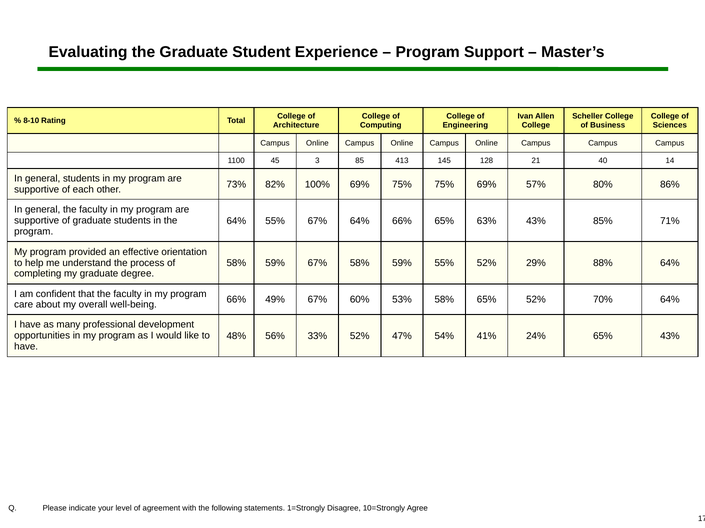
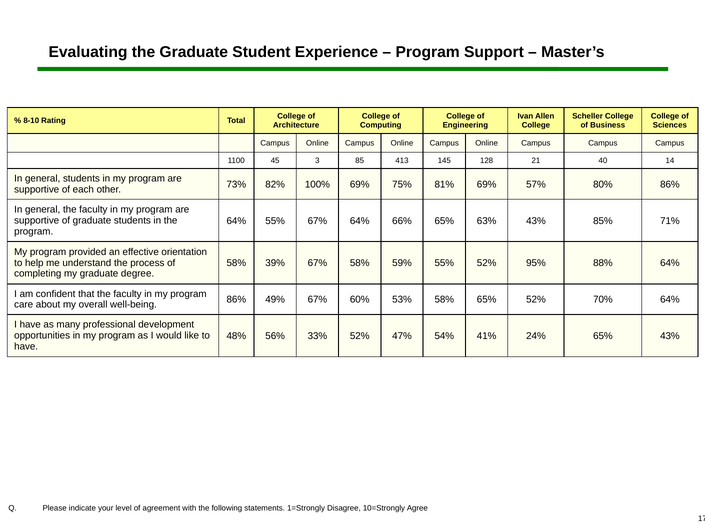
75% 75%: 75% -> 81%
59% at (275, 264): 59% -> 39%
29%: 29% -> 95%
66% at (236, 300): 66% -> 86%
